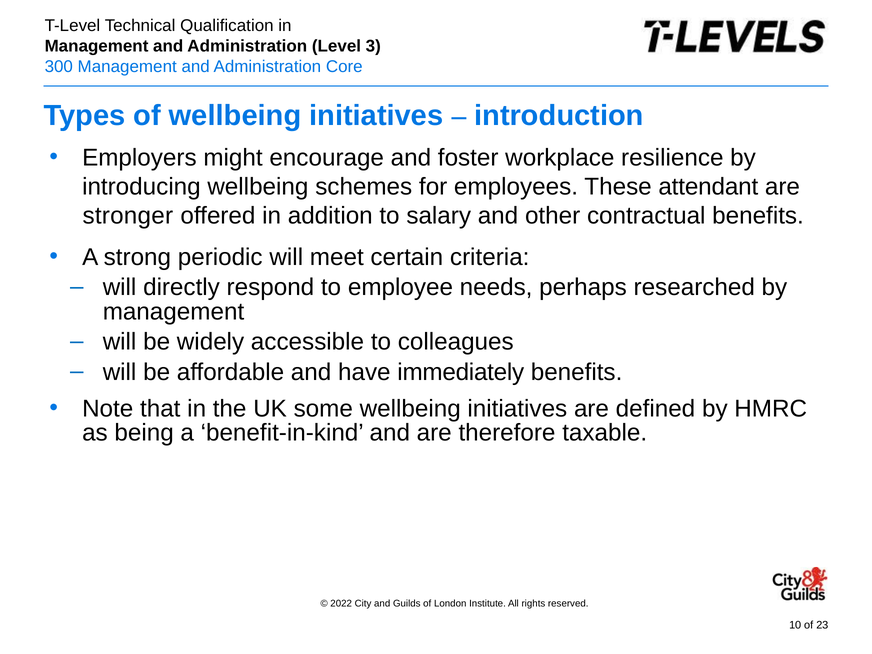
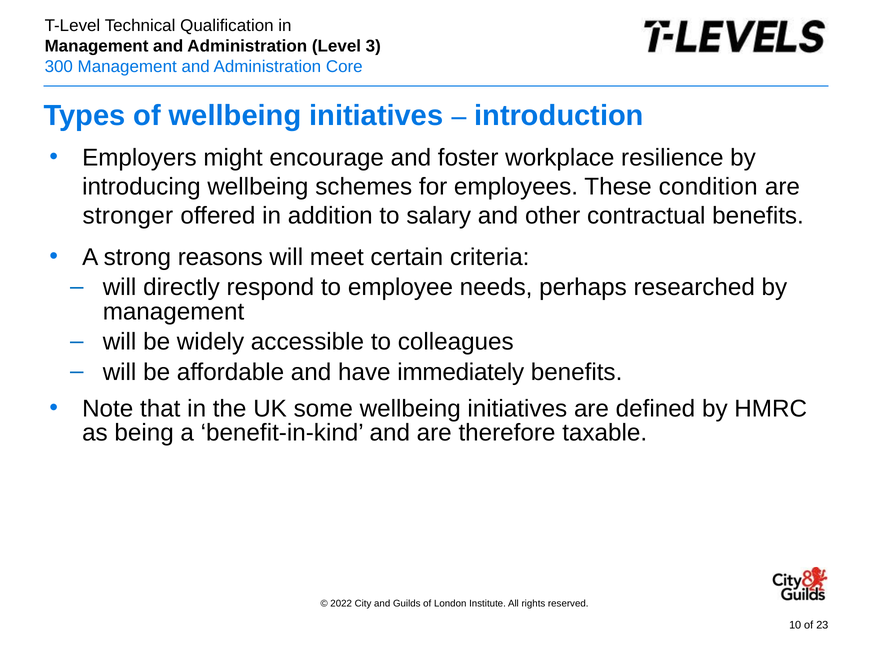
attendant: attendant -> condition
periodic: periodic -> reasons
